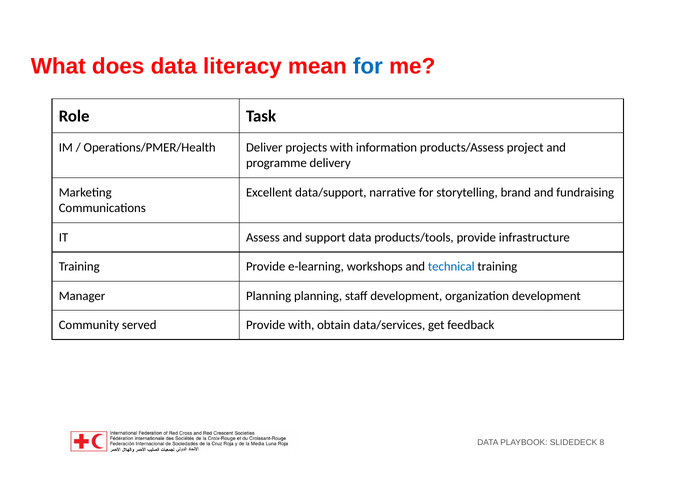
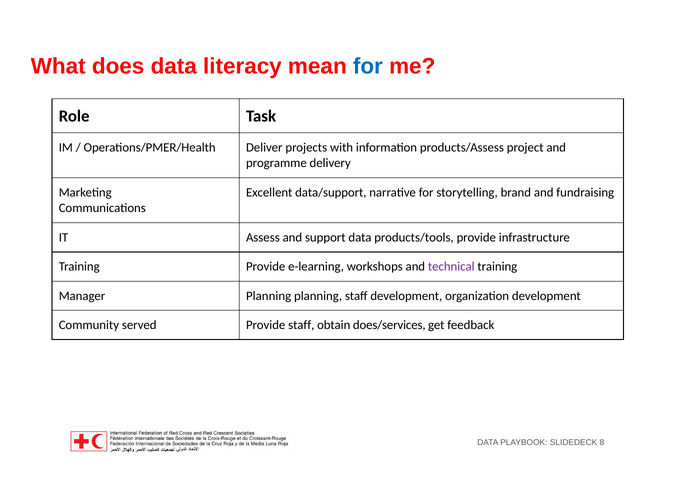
technical colour: blue -> purple
Provide with: with -> staff
data/services: data/services -> does/services
